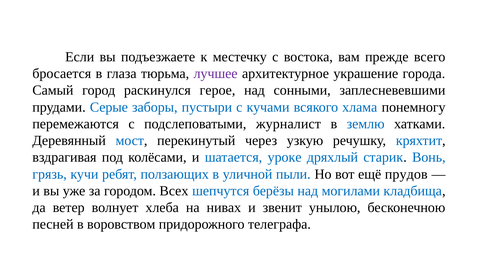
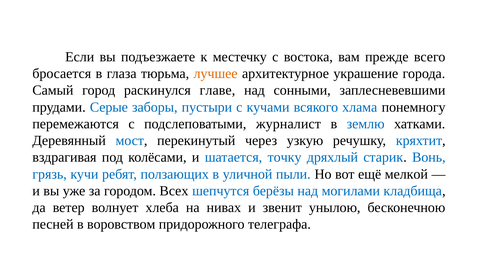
лучшее colour: purple -> orange
герое: герое -> главе
уроке: уроке -> точку
прудов: прудов -> мелкой
